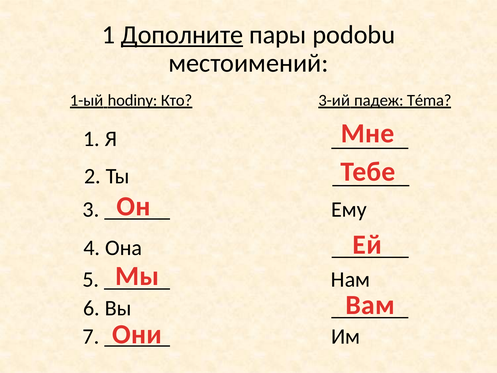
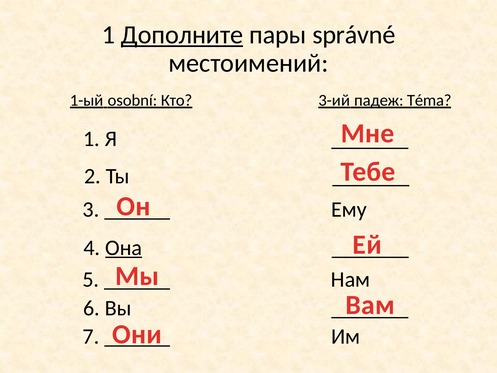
podobu: podobu -> správné
hodiny: hodiny -> osobní
Она underline: none -> present
